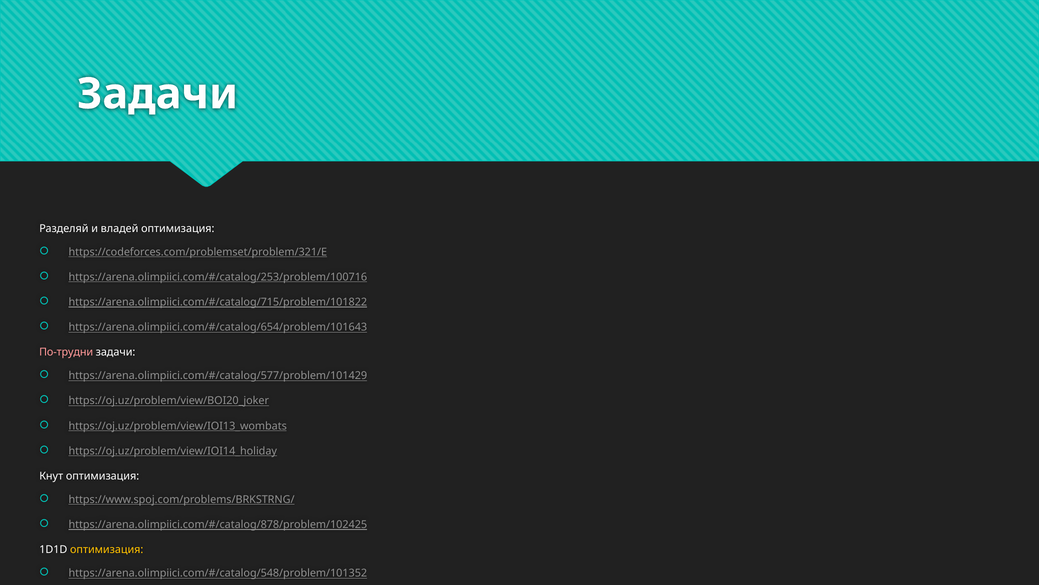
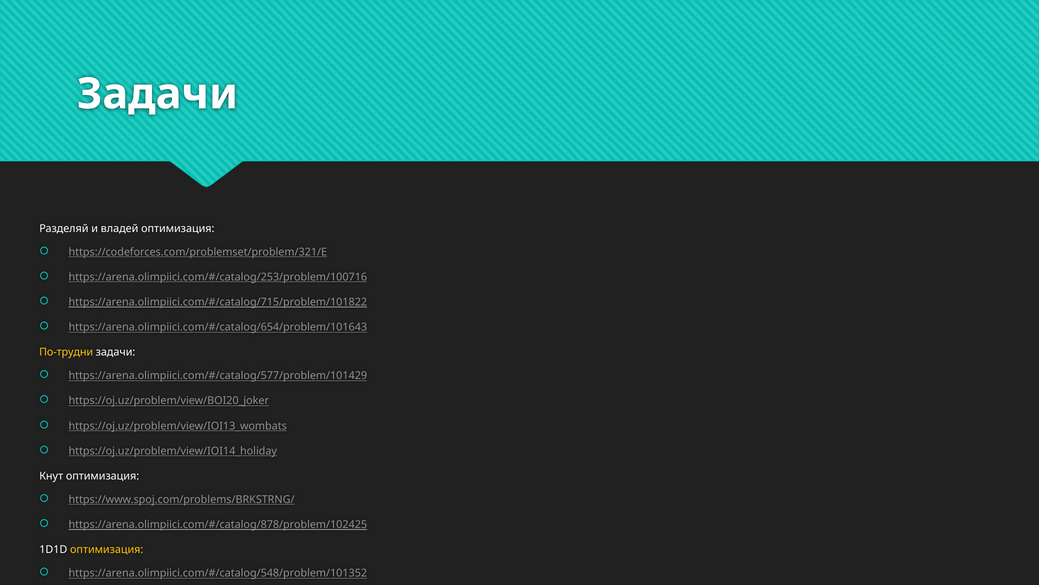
По-трудни colour: pink -> yellow
